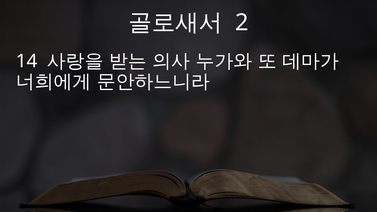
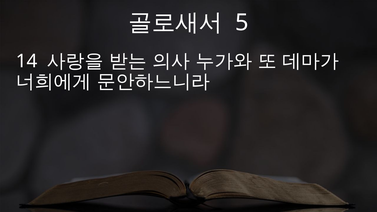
2: 2 -> 5
